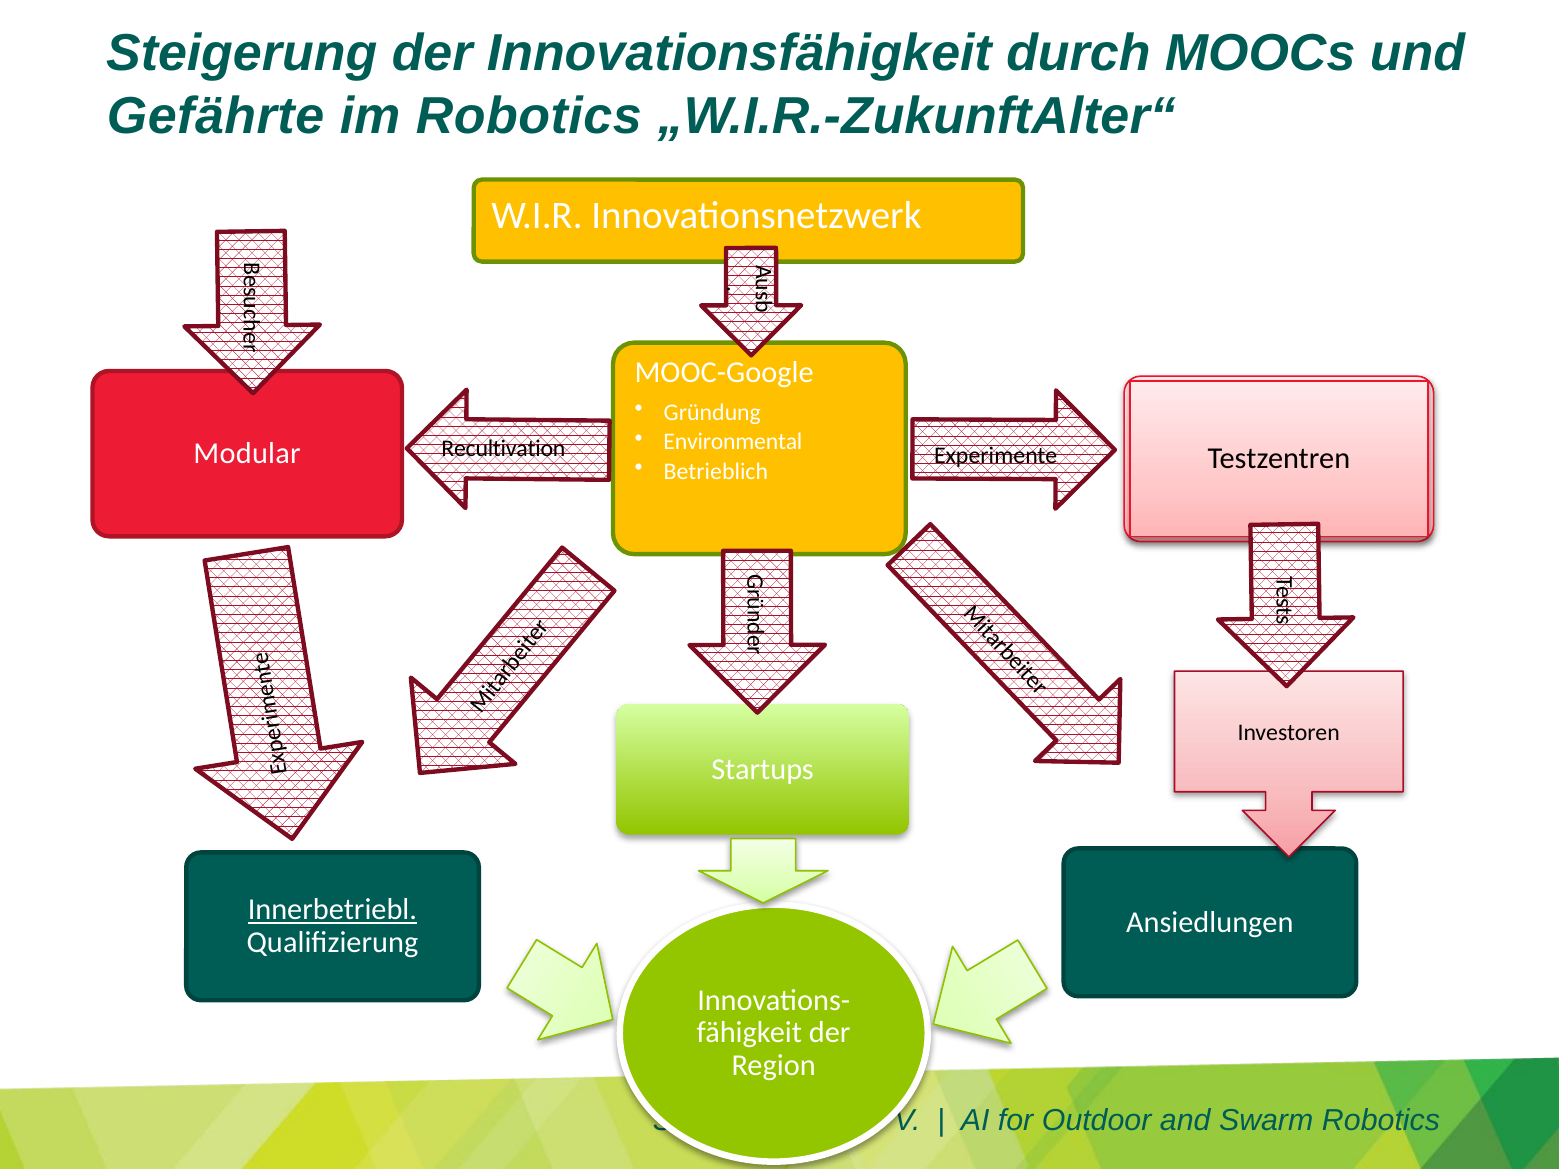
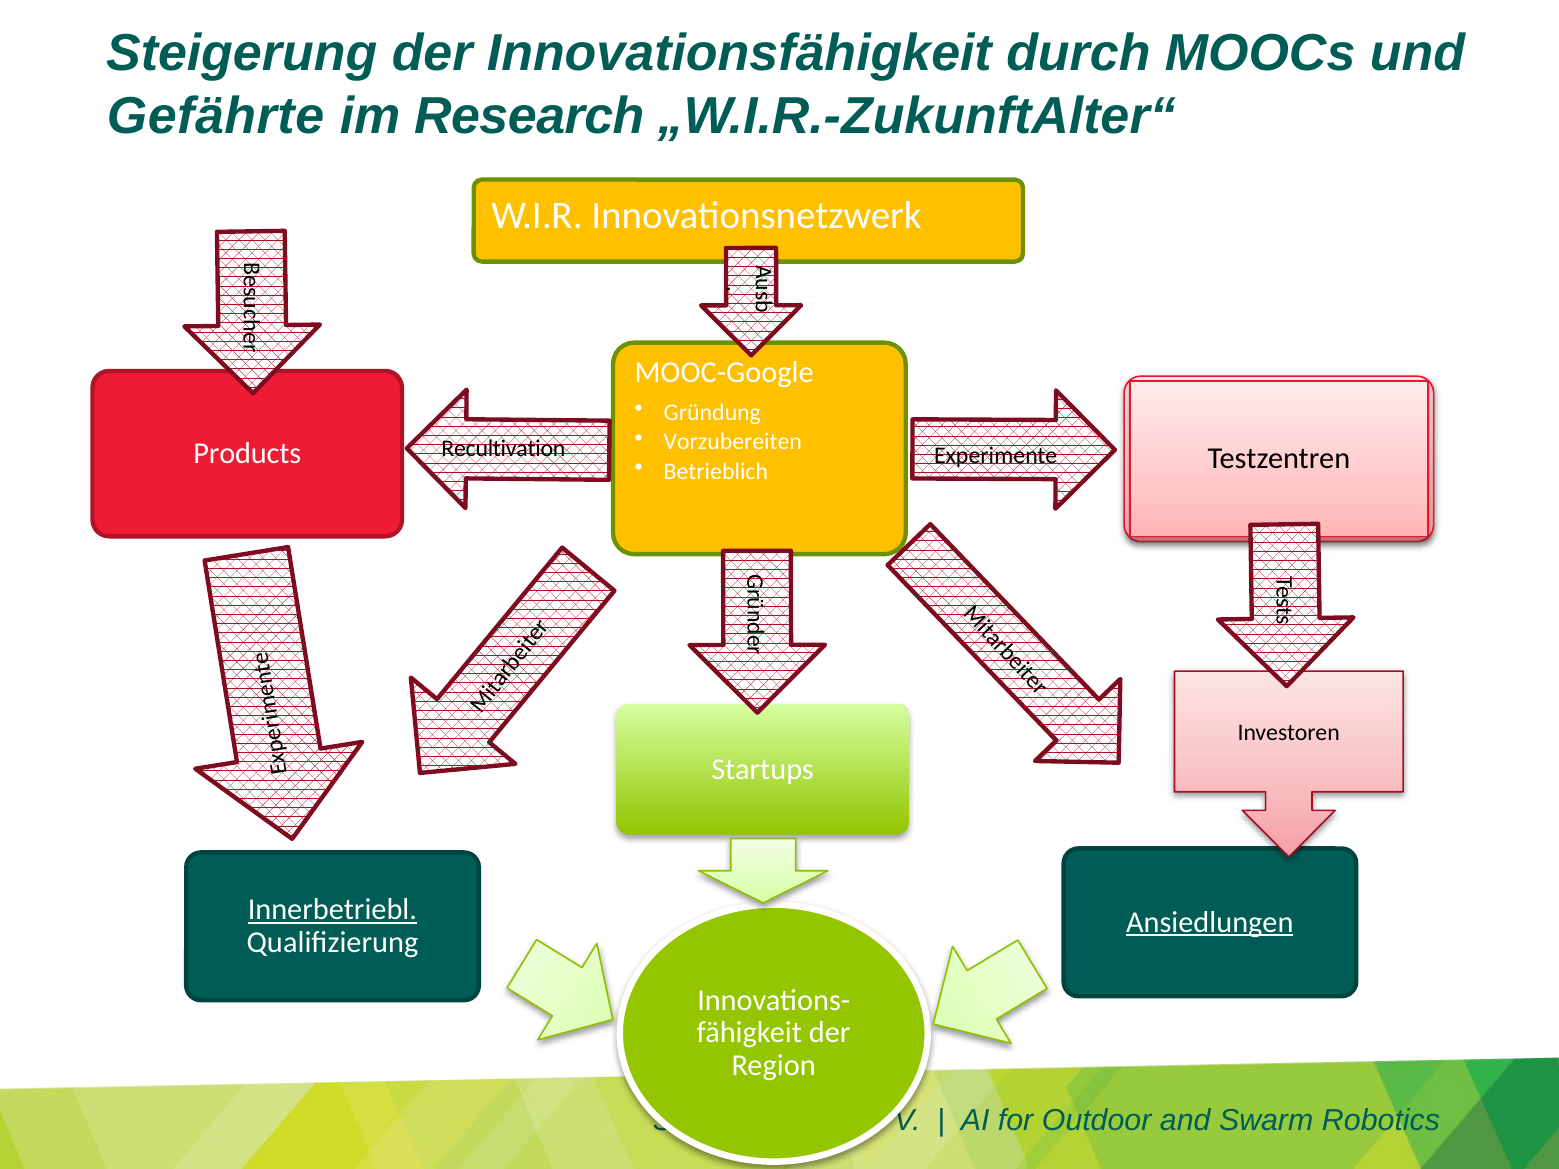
im Robotics: Robotics -> Research
Environmental: Environmental -> Vorzubereiten
Modular: Modular -> Products
Ansiedlungen underline: none -> present
